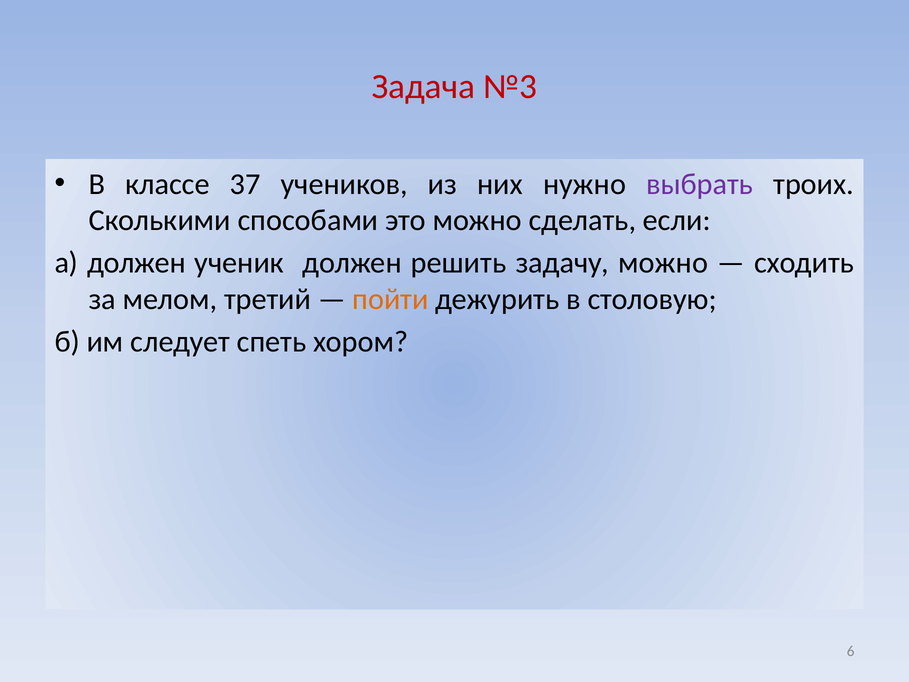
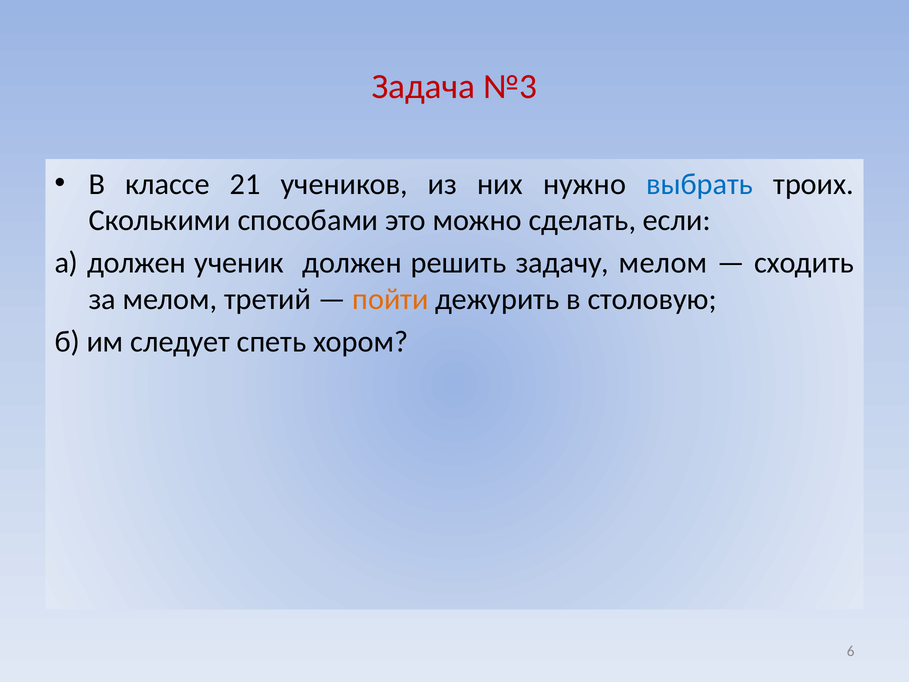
37: 37 -> 21
выбрать colour: purple -> blue
задачу можно: можно -> мелом
